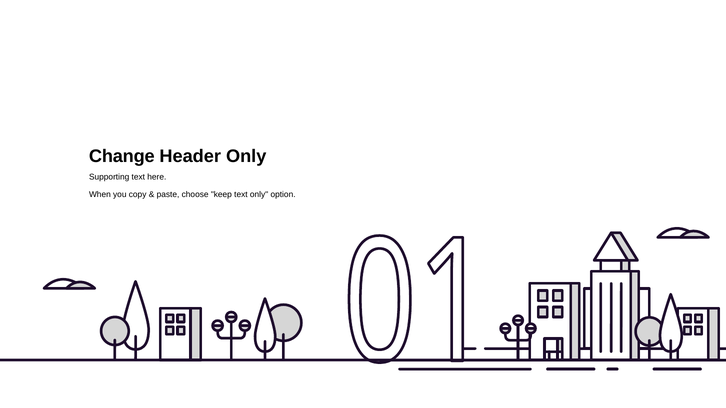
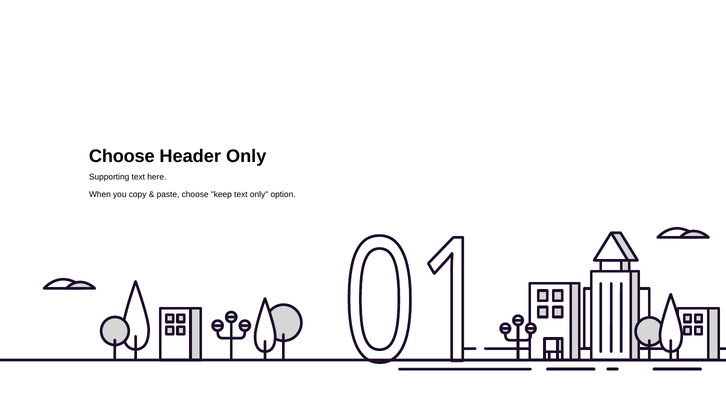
Change at (122, 156): Change -> Choose
